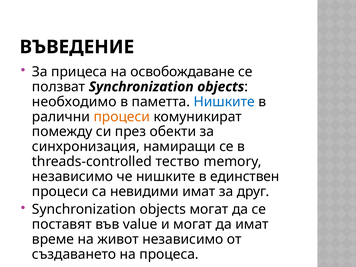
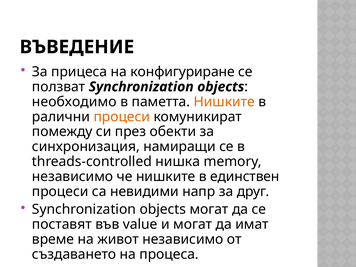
освобождаване: освобождаване -> конфигуриране
Нишките at (224, 102) colour: blue -> orange
тество: тество -> нишка
невидими имат: имат -> напр
